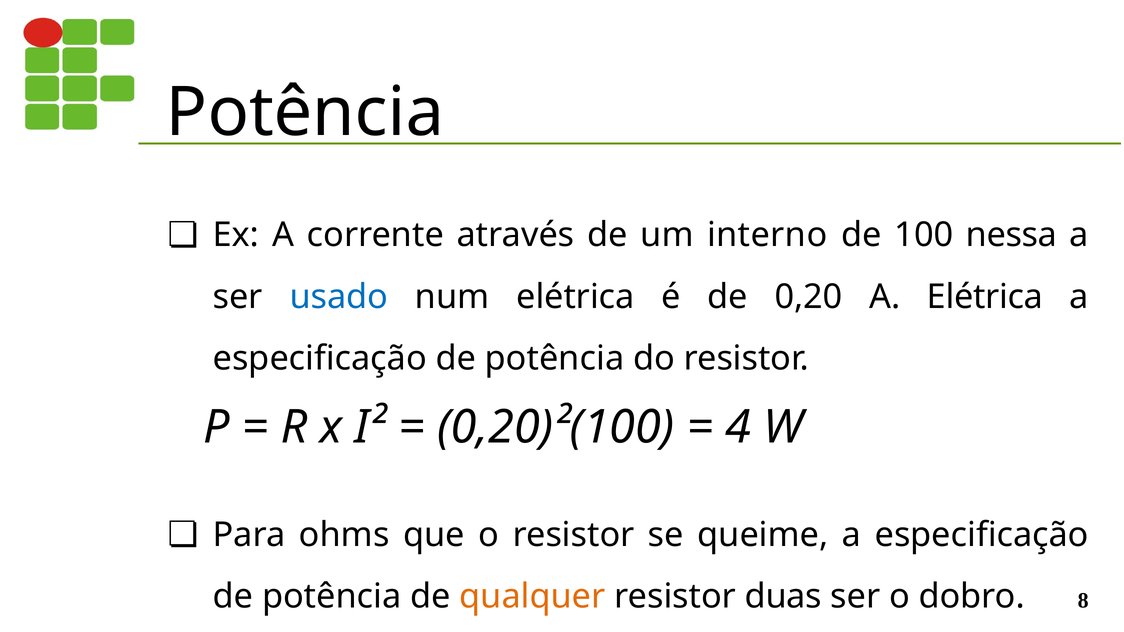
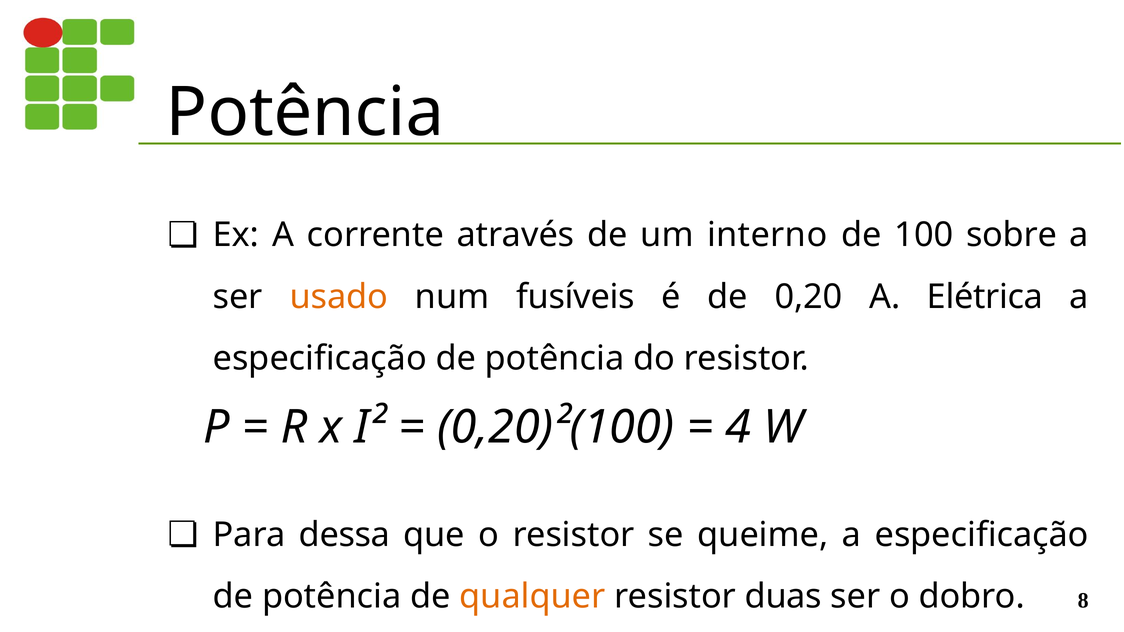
nessa: nessa -> sobre
usado colour: blue -> orange
num elétrica: elétrica -> fusíveis
ohms: ohms -> dessa
